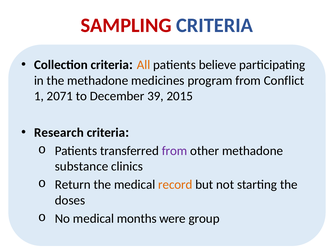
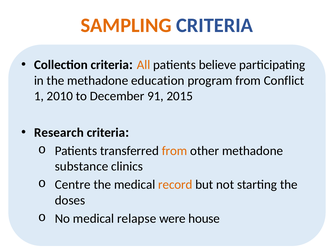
SAMPLING colour: red -> orange
medicines: medicines -> education
2071: 2071 -> 2010
39: 39 -> 91
from at (175, 150) colour: purple -> orange
Return: Return -> Centre
months: months -> relapse
group: group -> house
